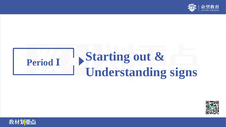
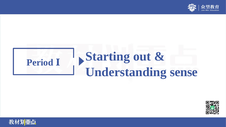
signs: signs -> sense
